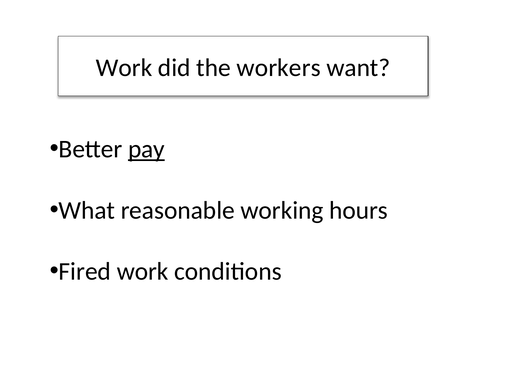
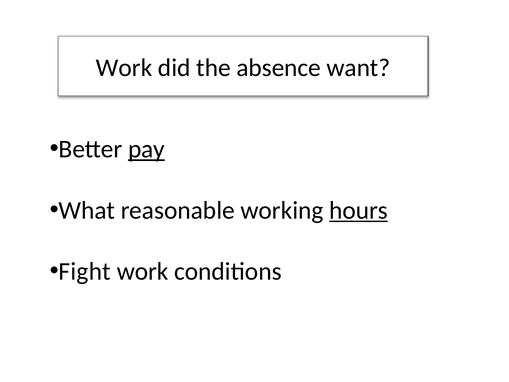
workers: workers -> absence
hours underline: none -> present
Fired: Fired -> Fight
